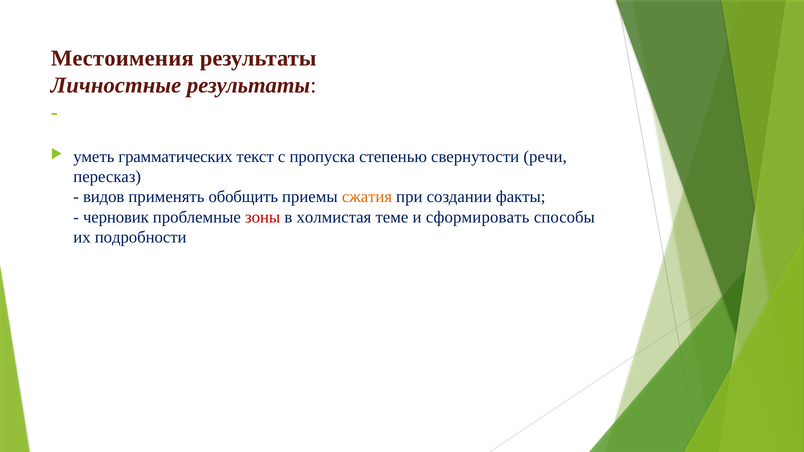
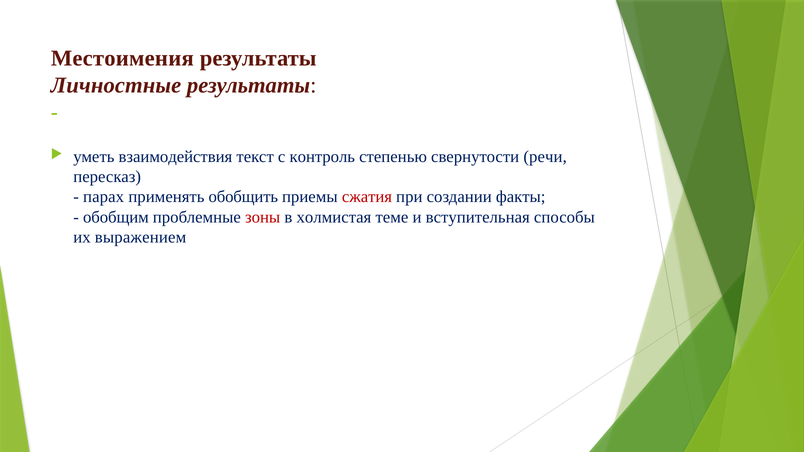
грамматических: грамматических -> взаимодействия
пропуска: пропуска -> контроль
видов: видов -> парах
сжатия colour: orange -> red
черновик: черновик -> обобщим
сформировать: сформировать -> вступительная
подробности: подробности -> выражением
